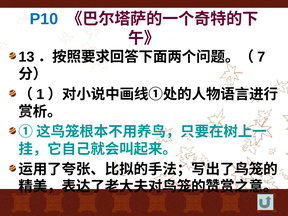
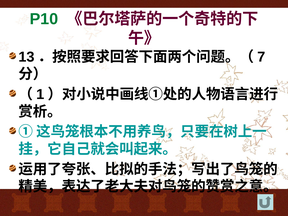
P10 colour: blue -> green
